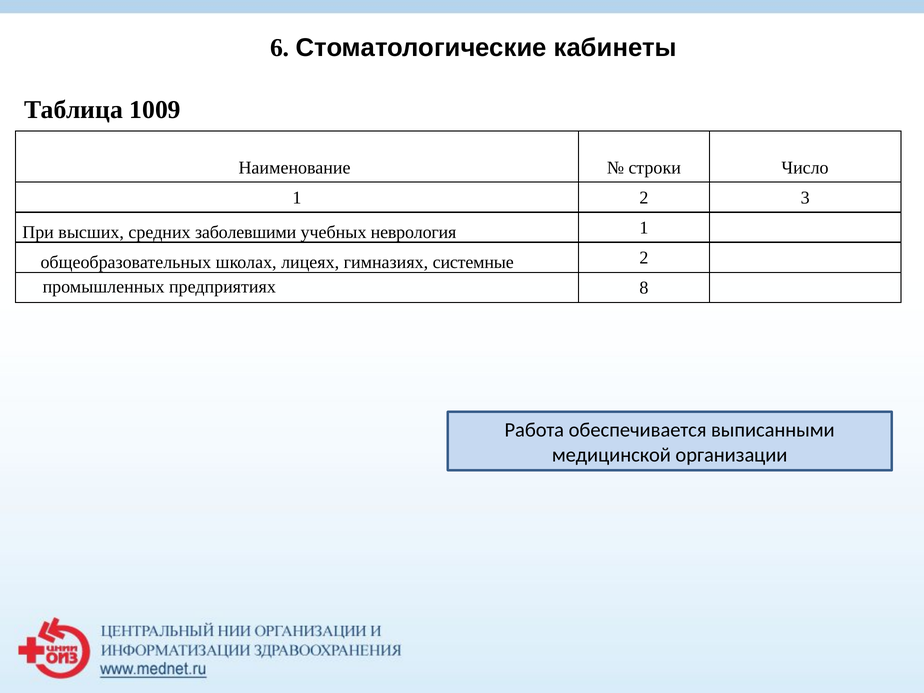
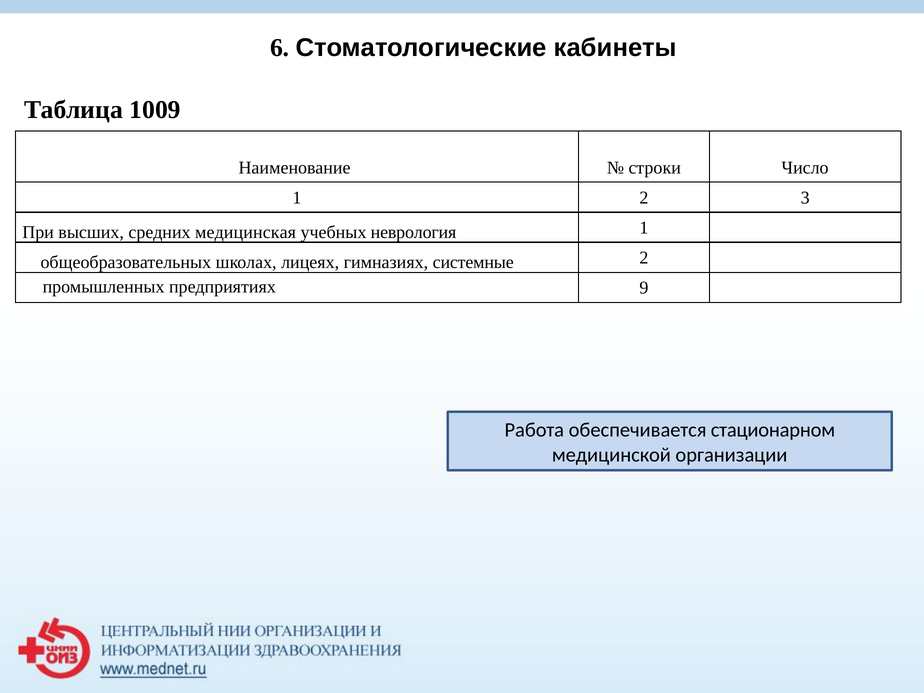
заболевшими: заболевшими -> медицинская
8: 8 -> 9
выписанными: выписанными -> стационарном
